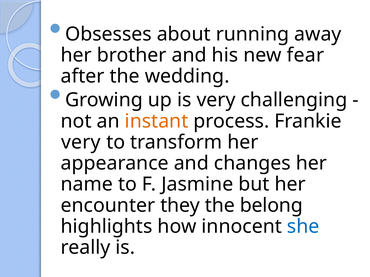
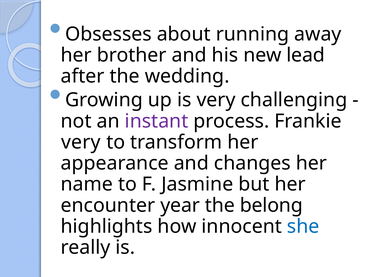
fear: fear -> lead
instant colour: orange -> purple
they: they -> year
